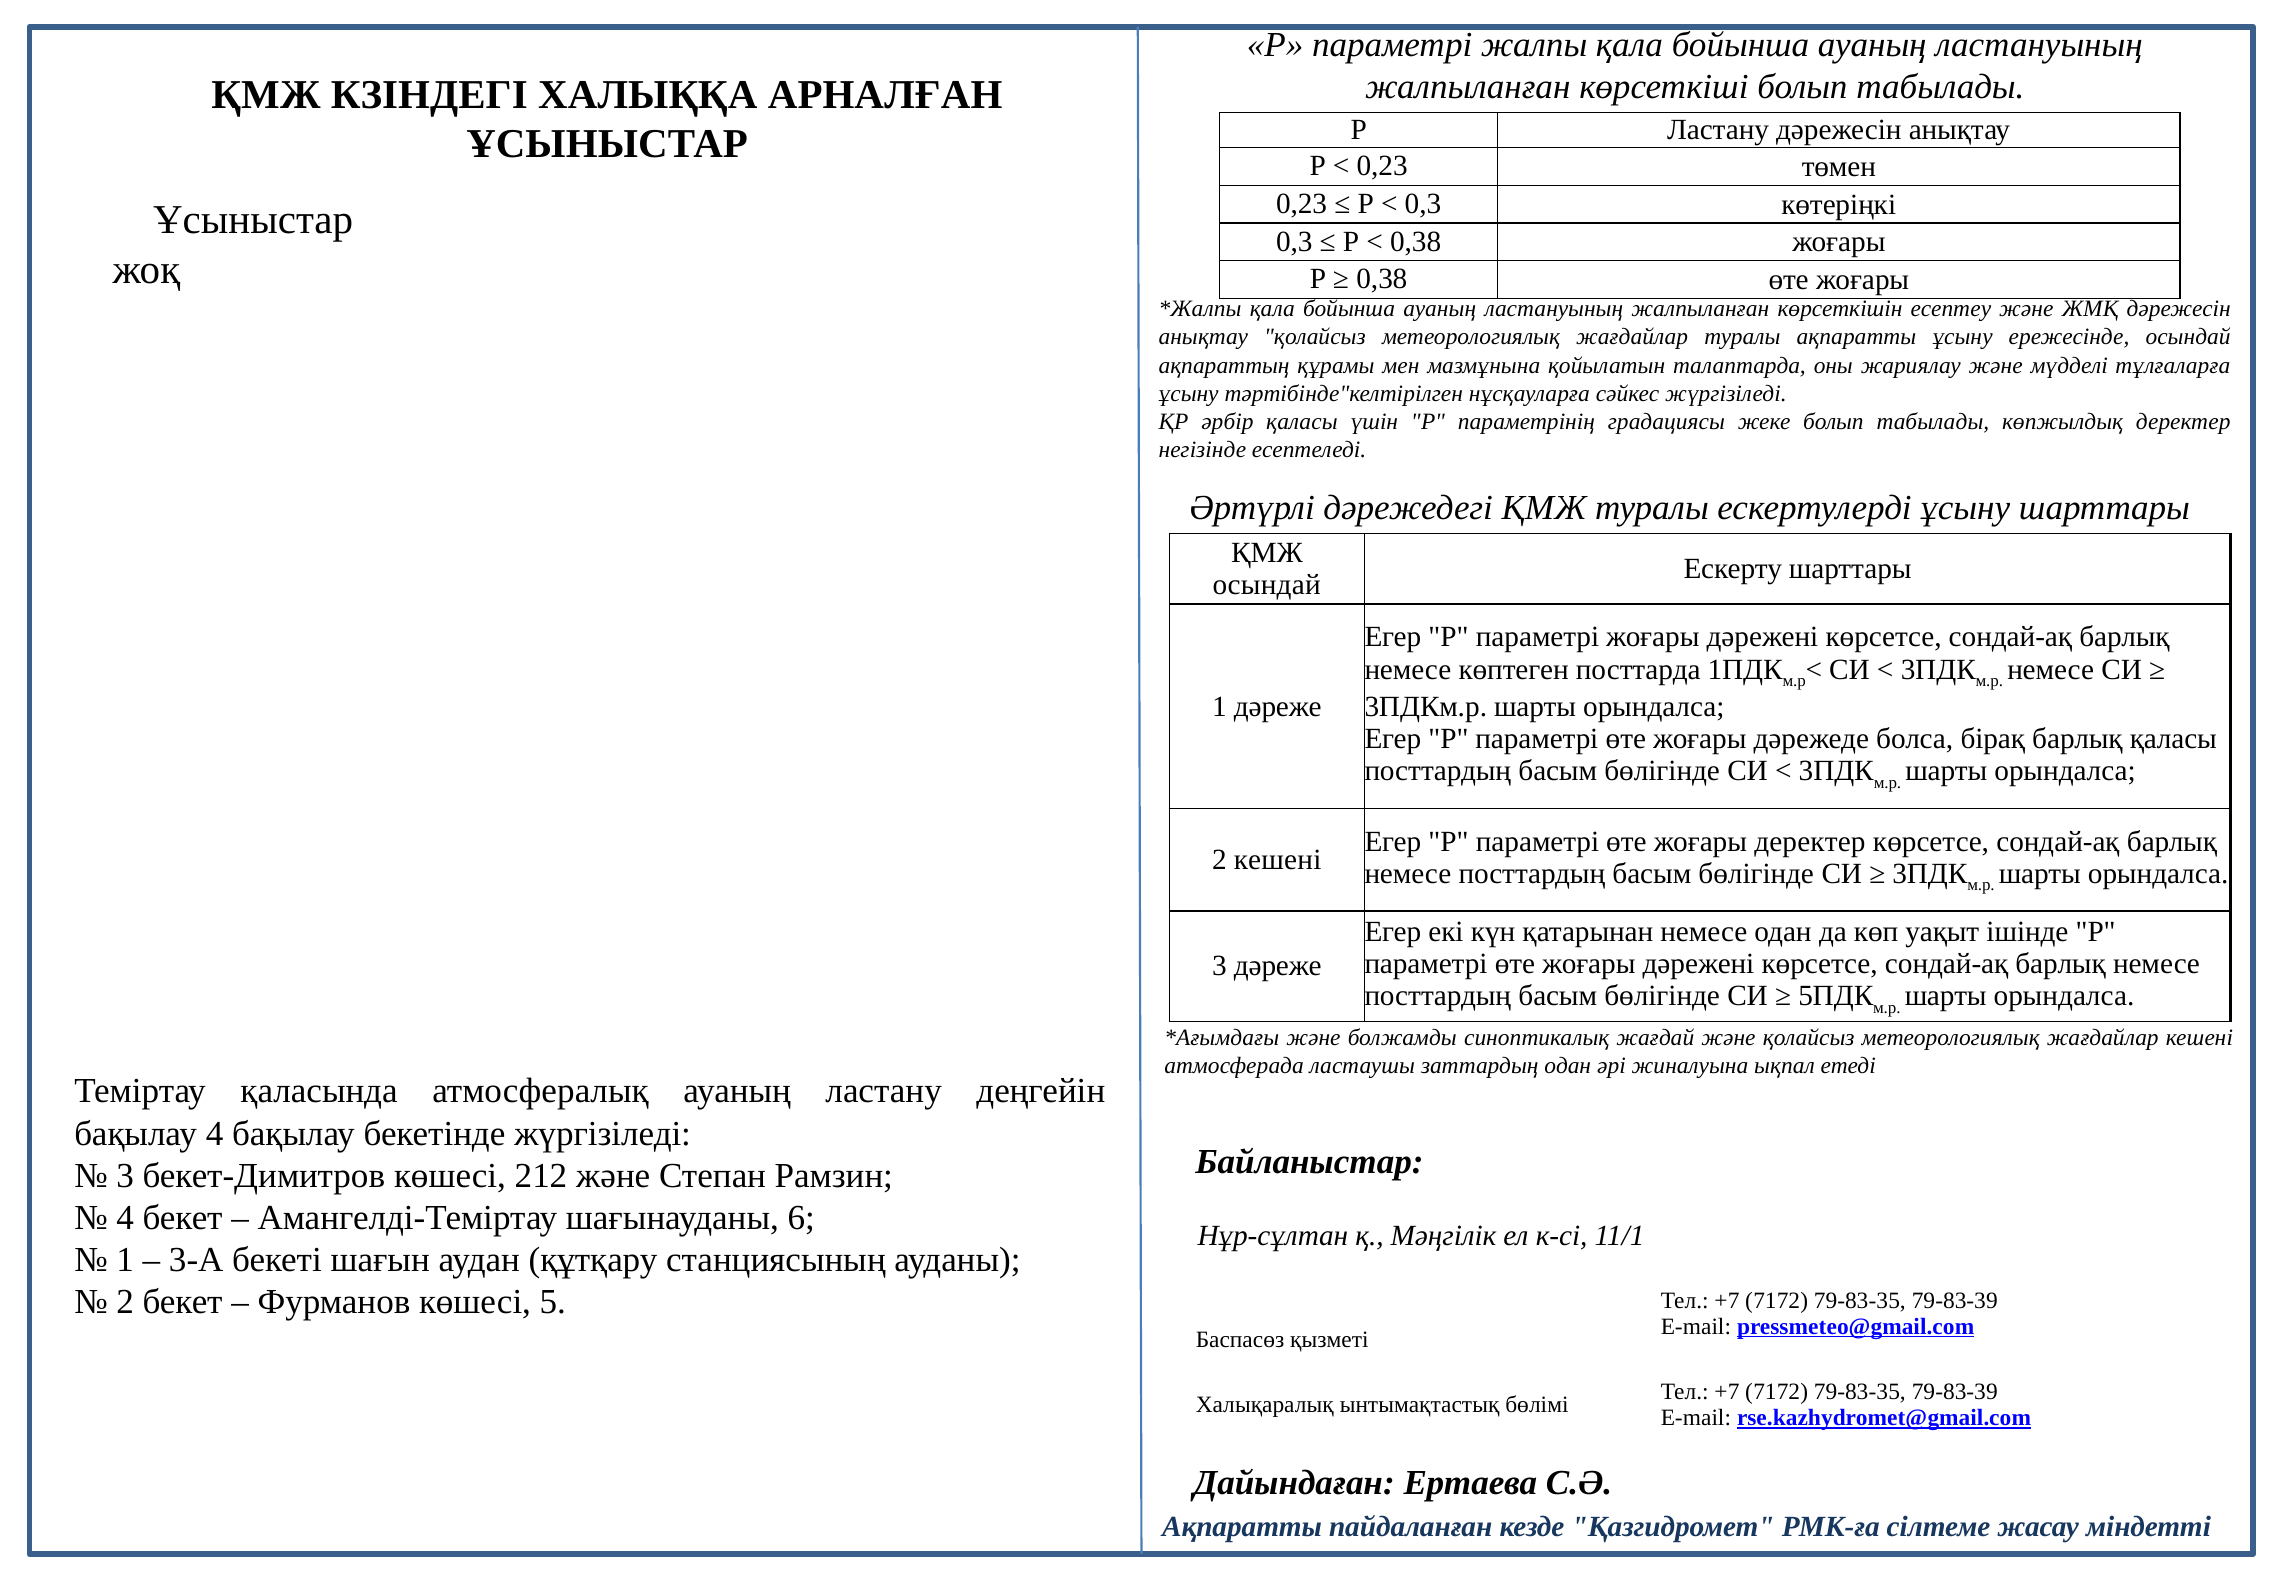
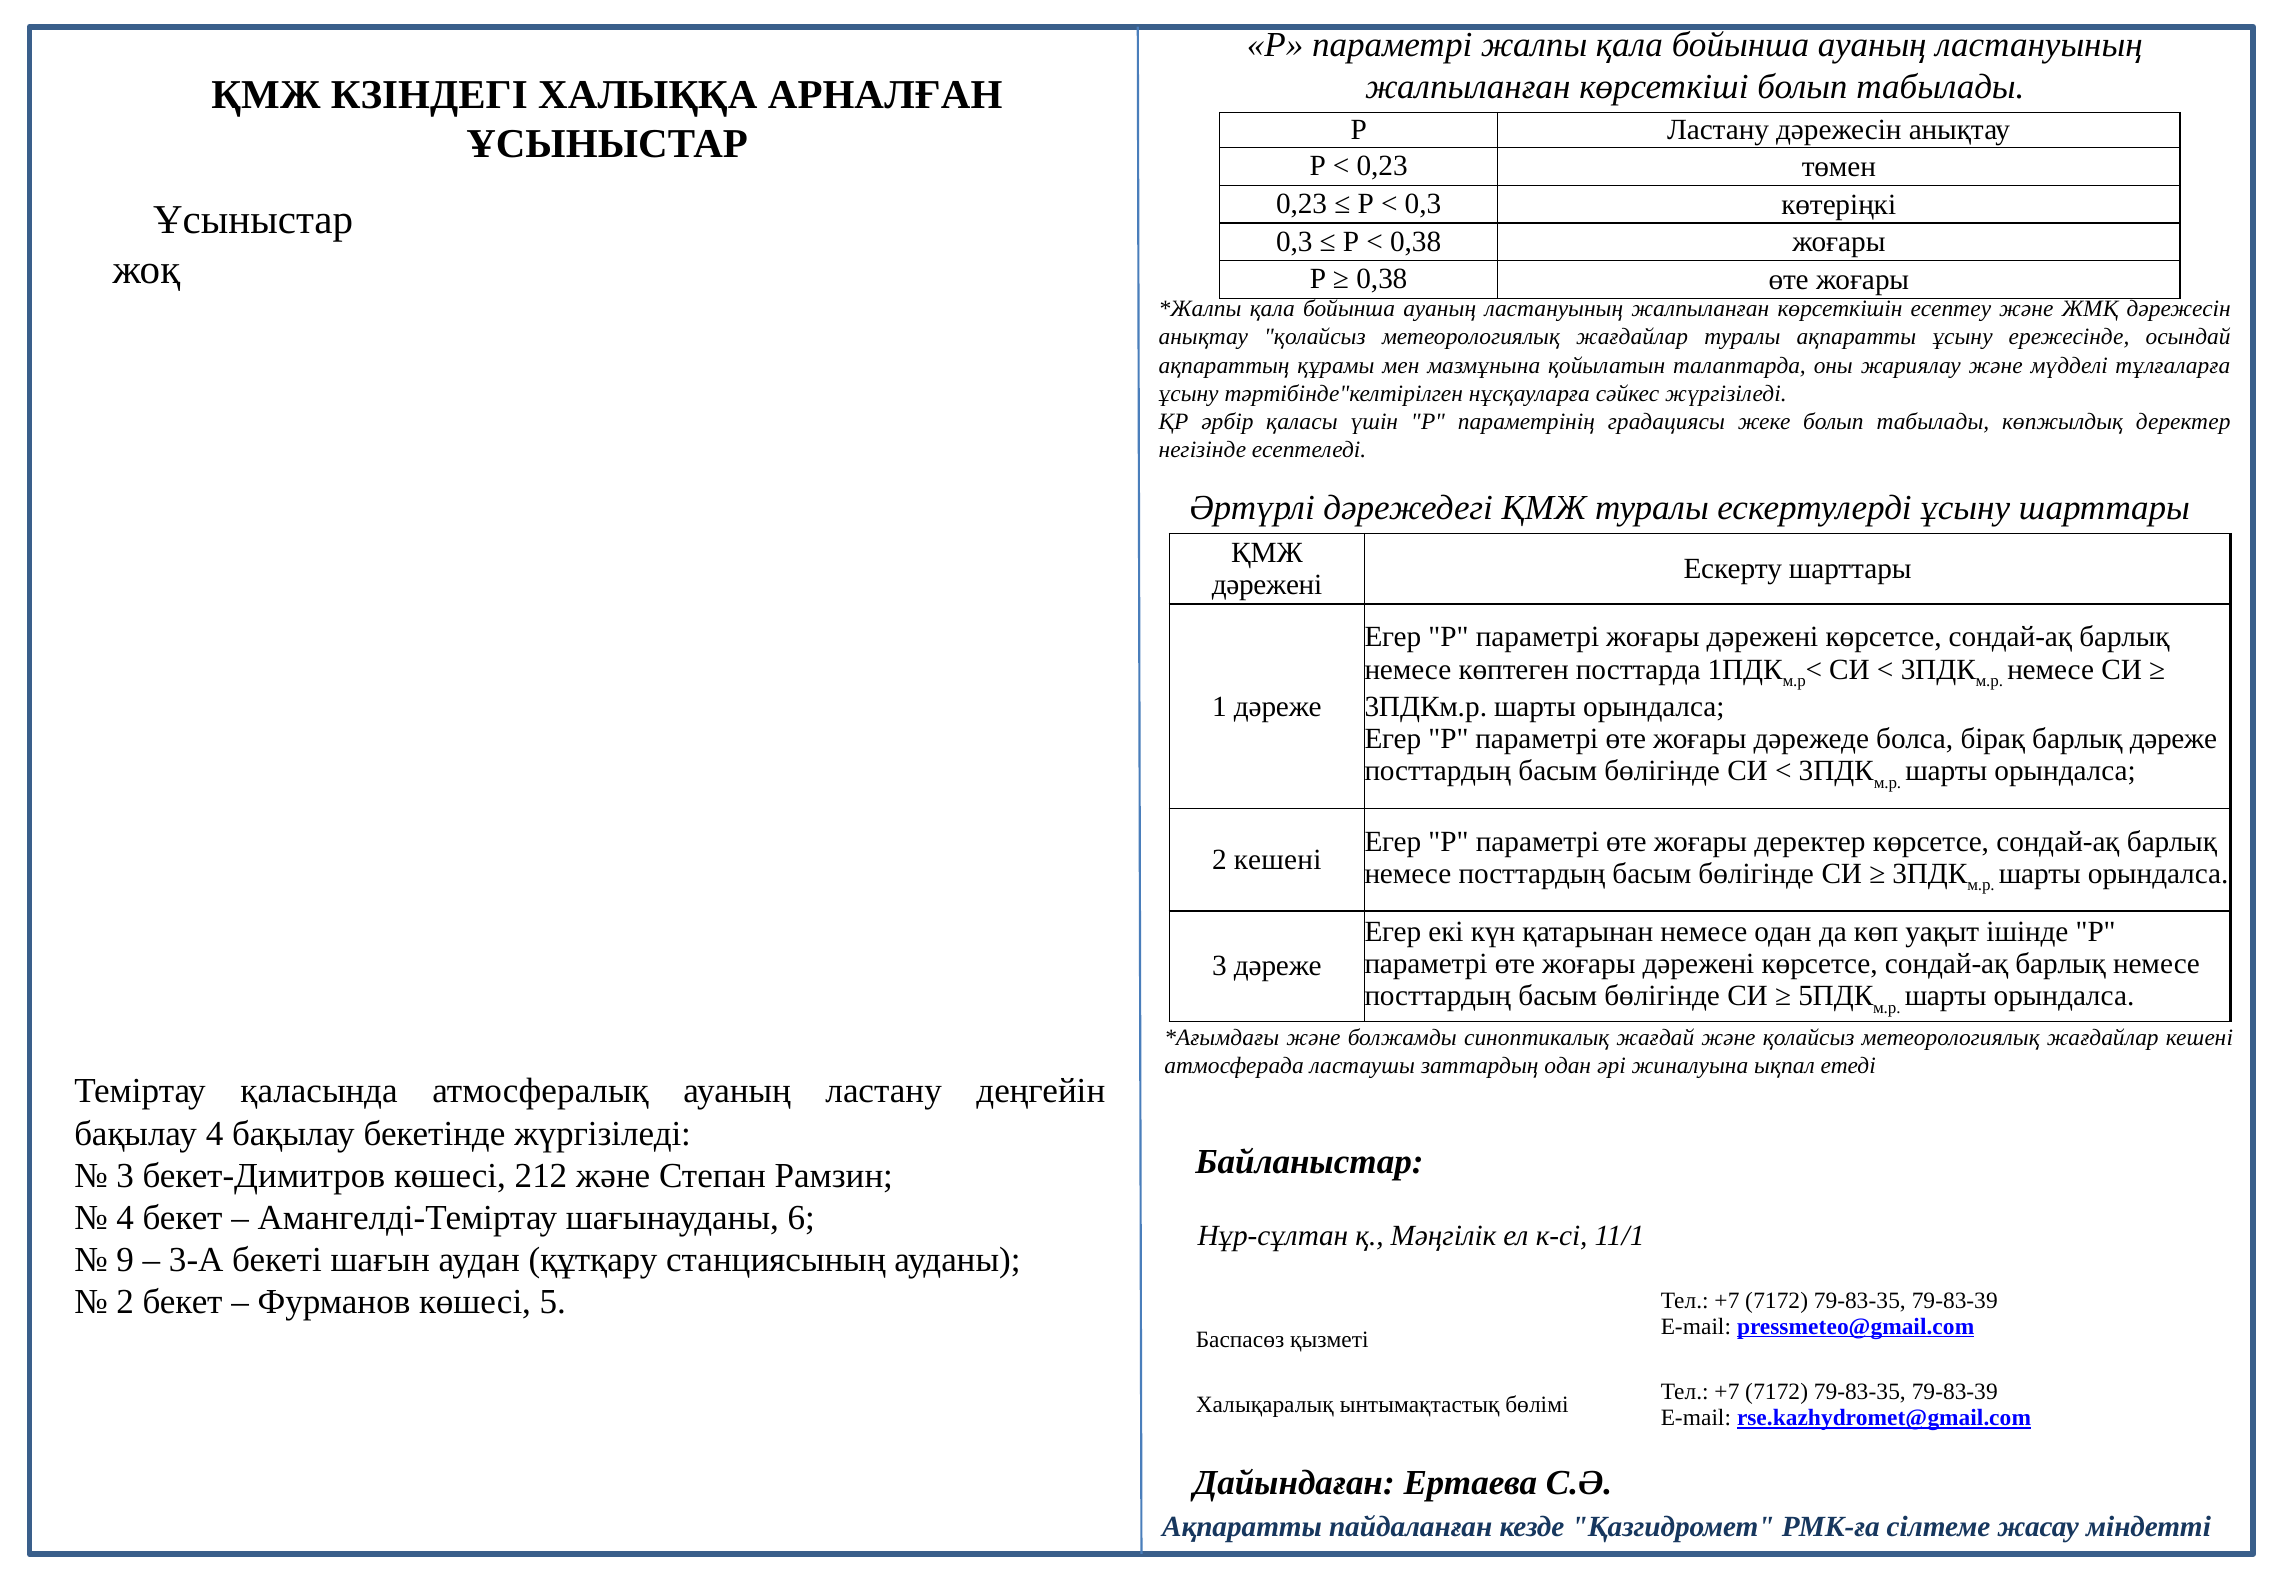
осындай at (1267, 585): осындай -> дәрежені
барлық қаласы: қаласы -> дәреже
1 at (125, 1260): 1 -> 9
